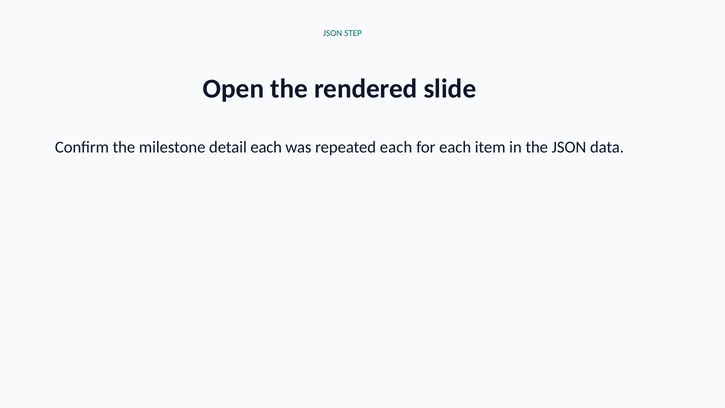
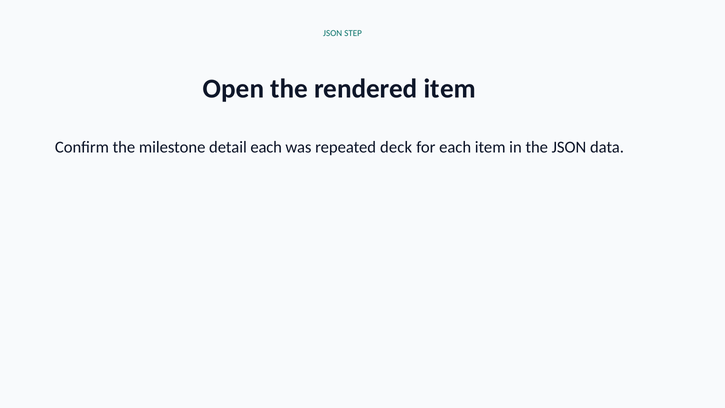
rendered slide: slide -> item
repeated each: each -> deck
